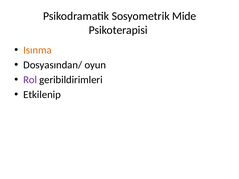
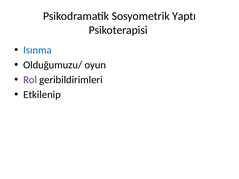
Mide: Mide -> Yaptı
Isınma colour: orange -> blue
Dosyasından/: Dosyasından/ -> Olduğumuzu/
